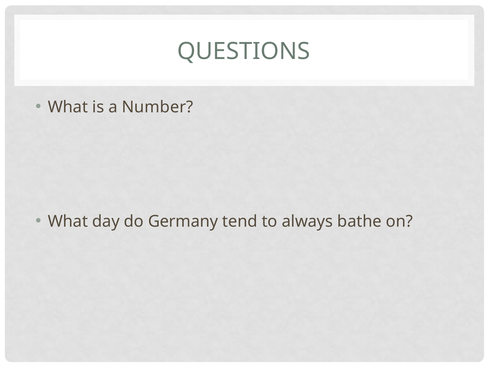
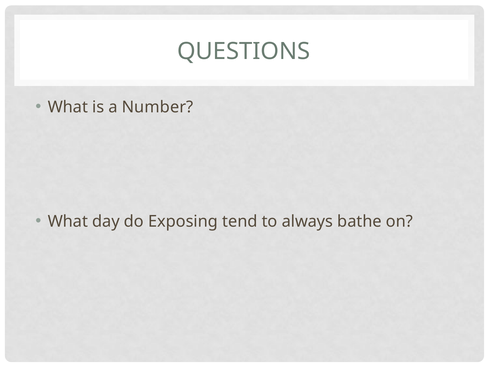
Germany: Germany -> Exposing
